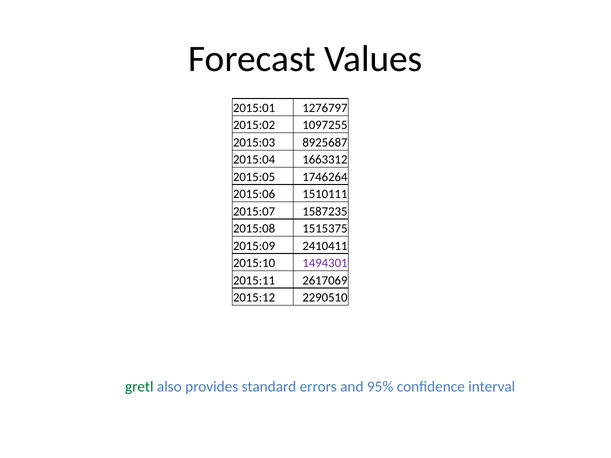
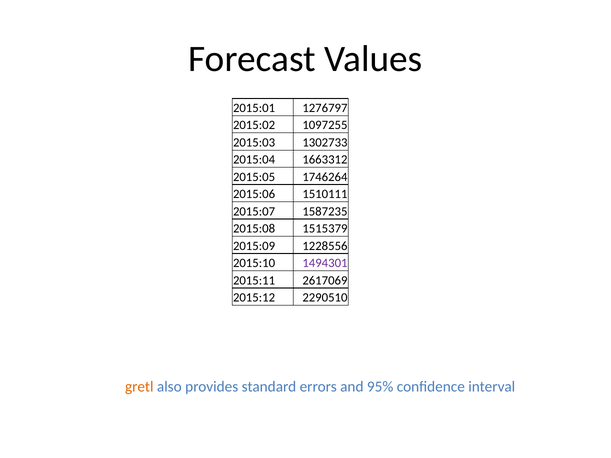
8925687: 8925687 -> 1302733
1515375: 1515375 -> 1515379
2410411: 2410411 -> 1228556
gretl colour: green -> orange
